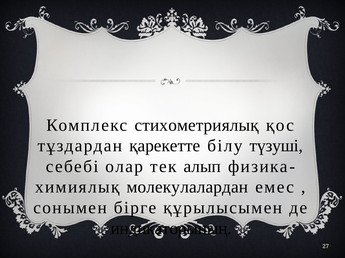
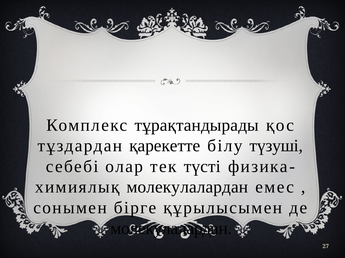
стихометриялық: стихометриялық -> тұрақтандырады
алып: алып -> түсті
индикаторының at (171, 229): индикаторының -> молекулалардан
